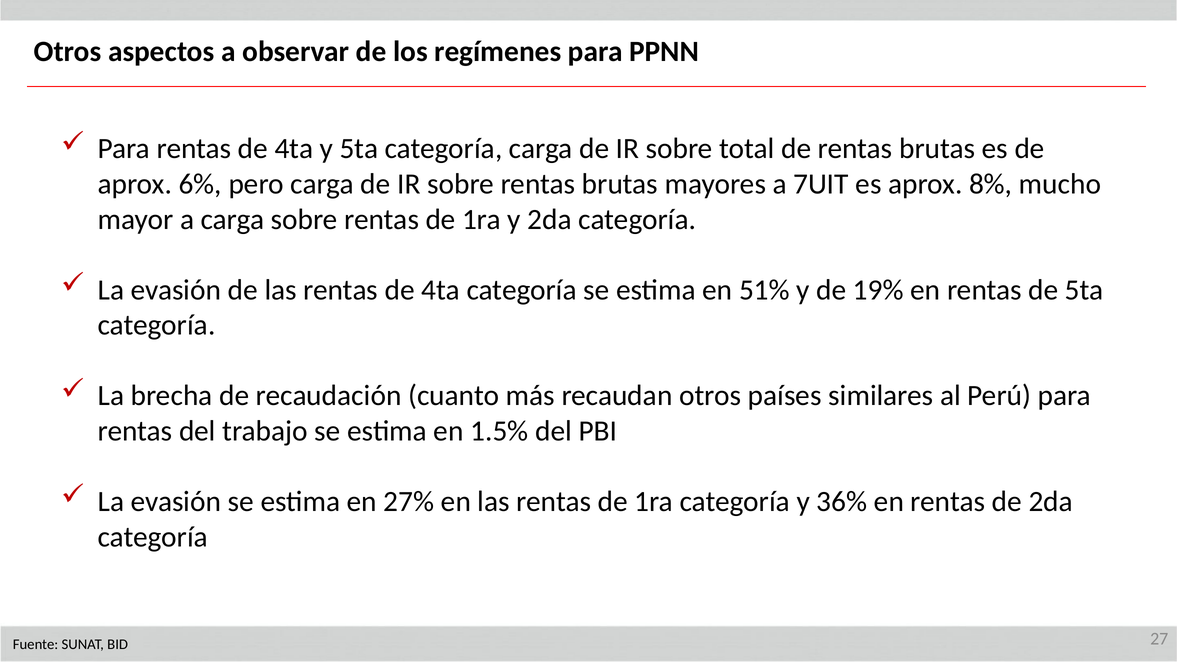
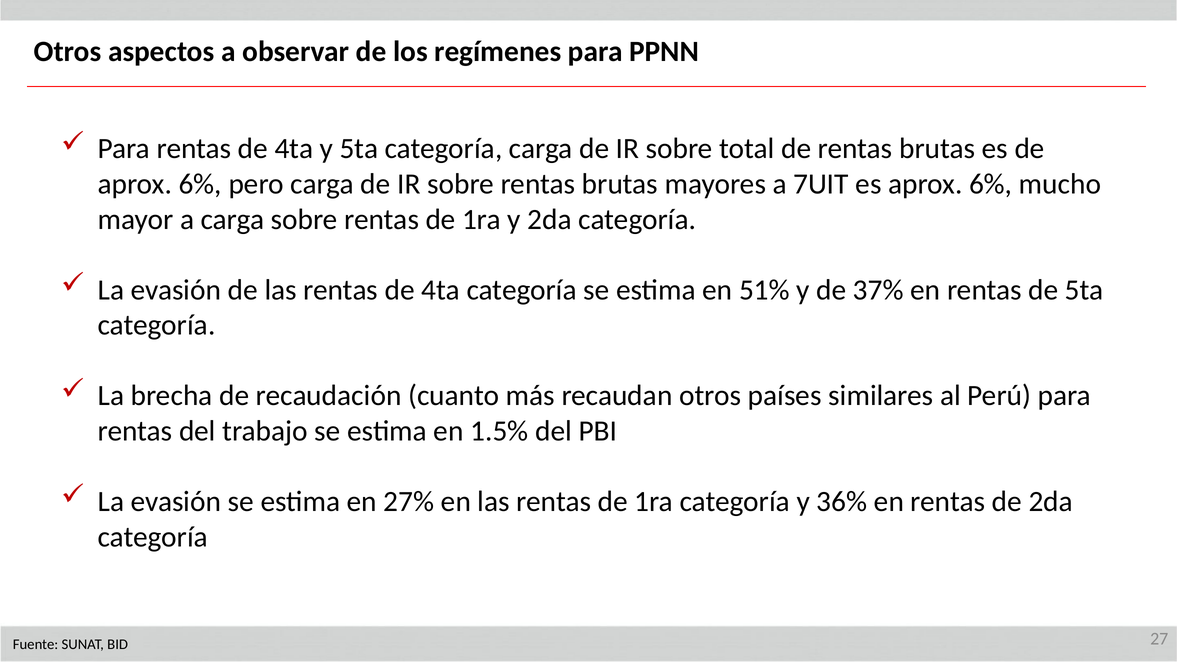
es aprox 8%: 8% -> 6%
19%: 19% -> 37%
